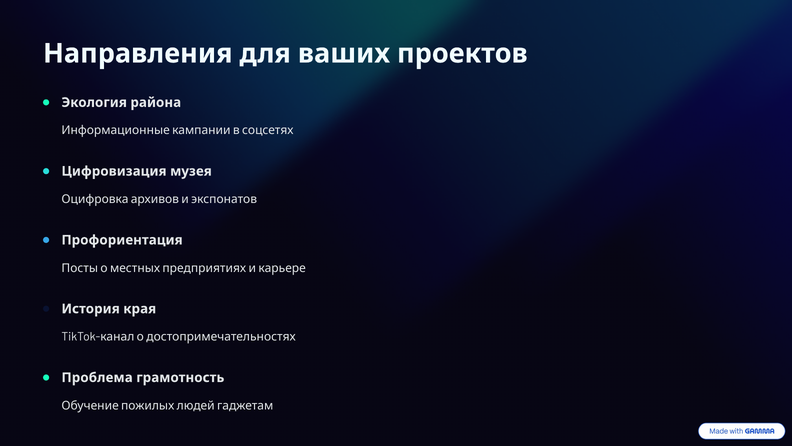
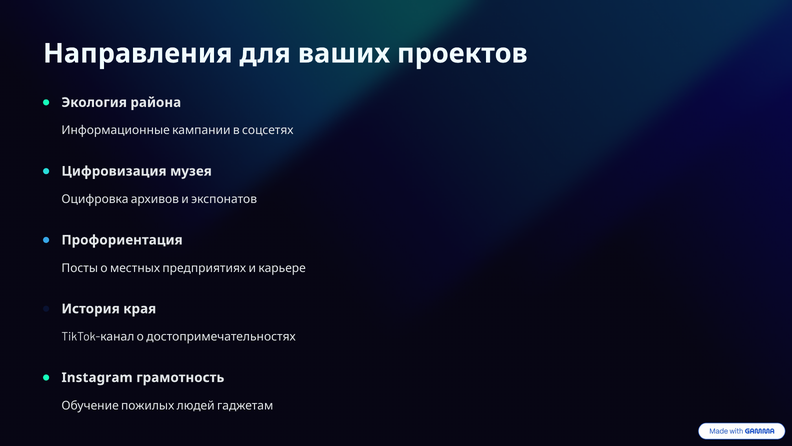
Проблема: Проблема -> Instagram
